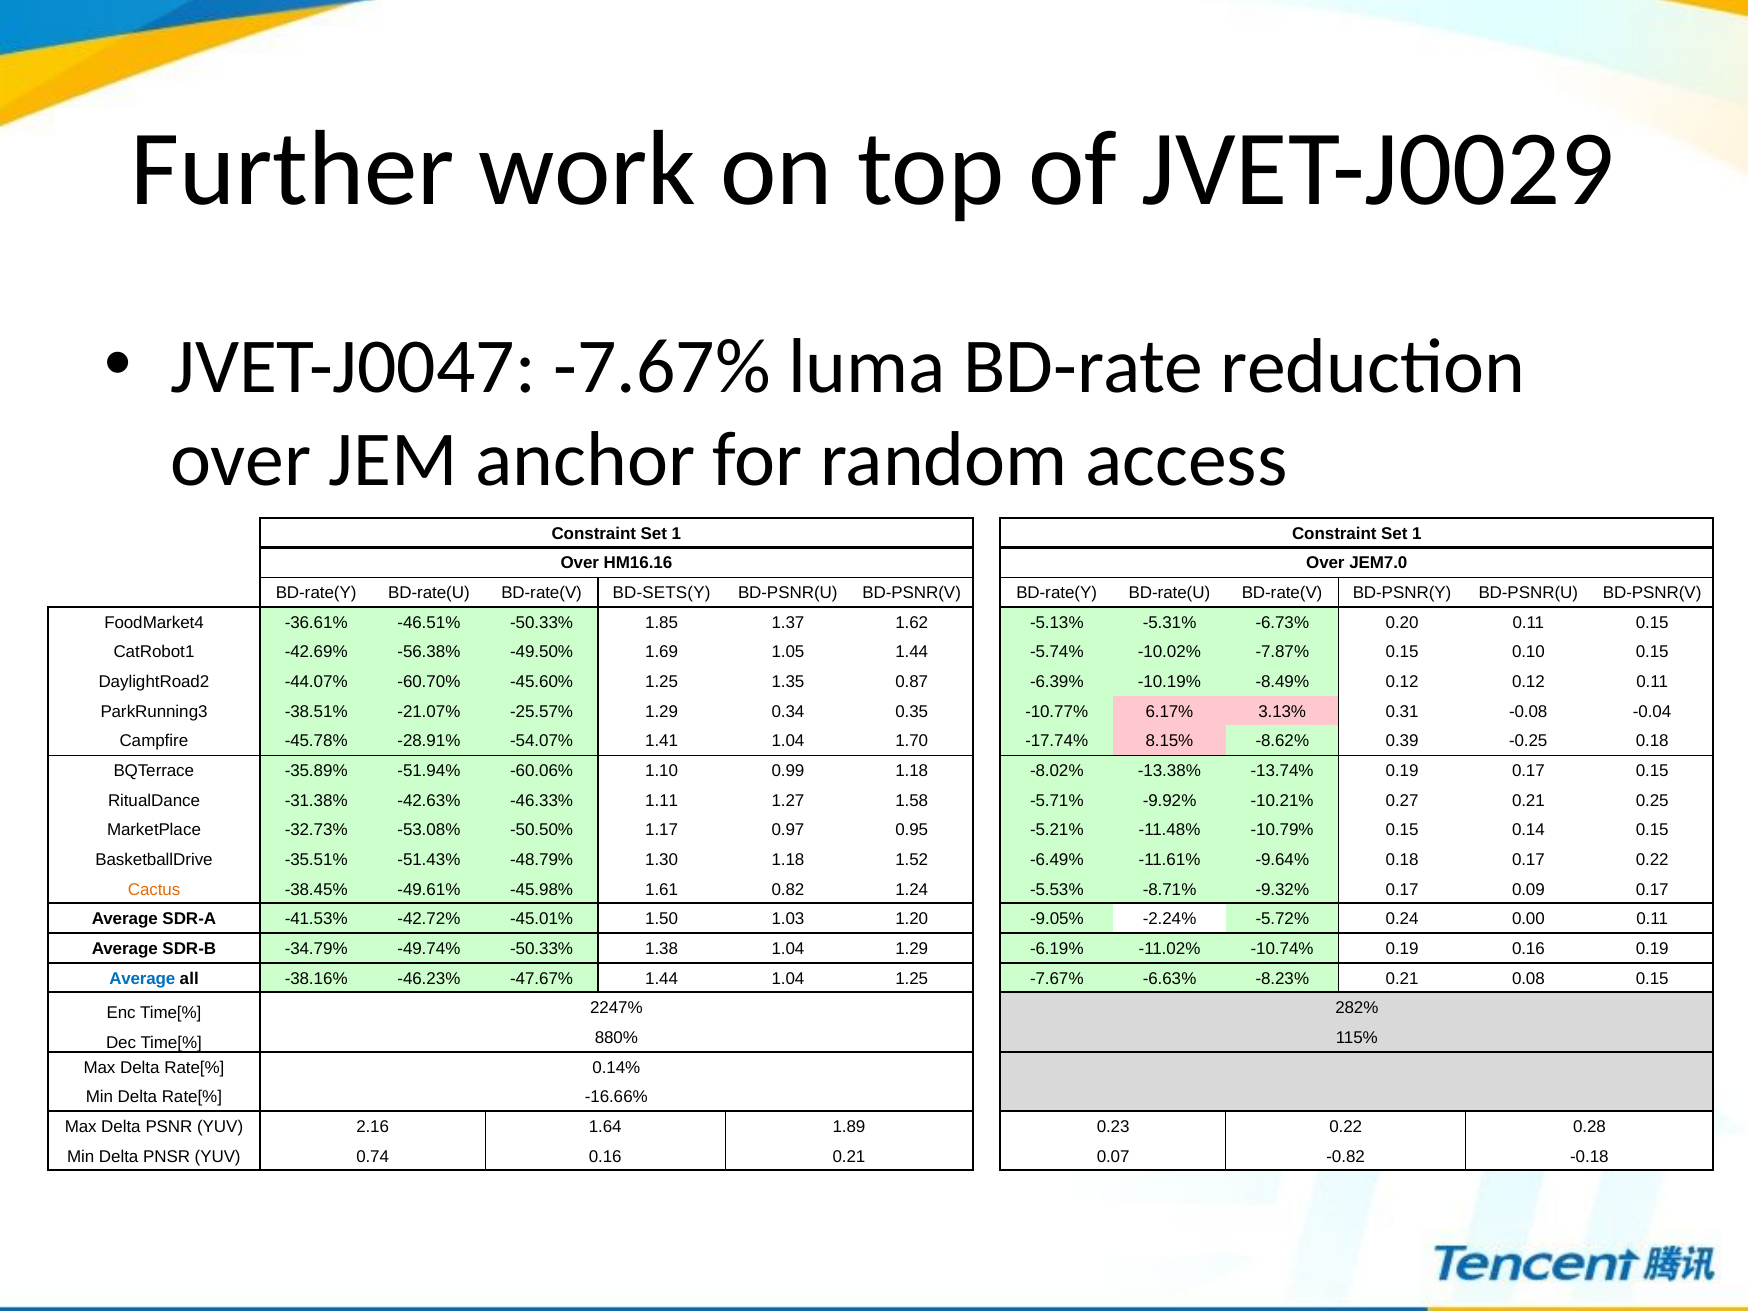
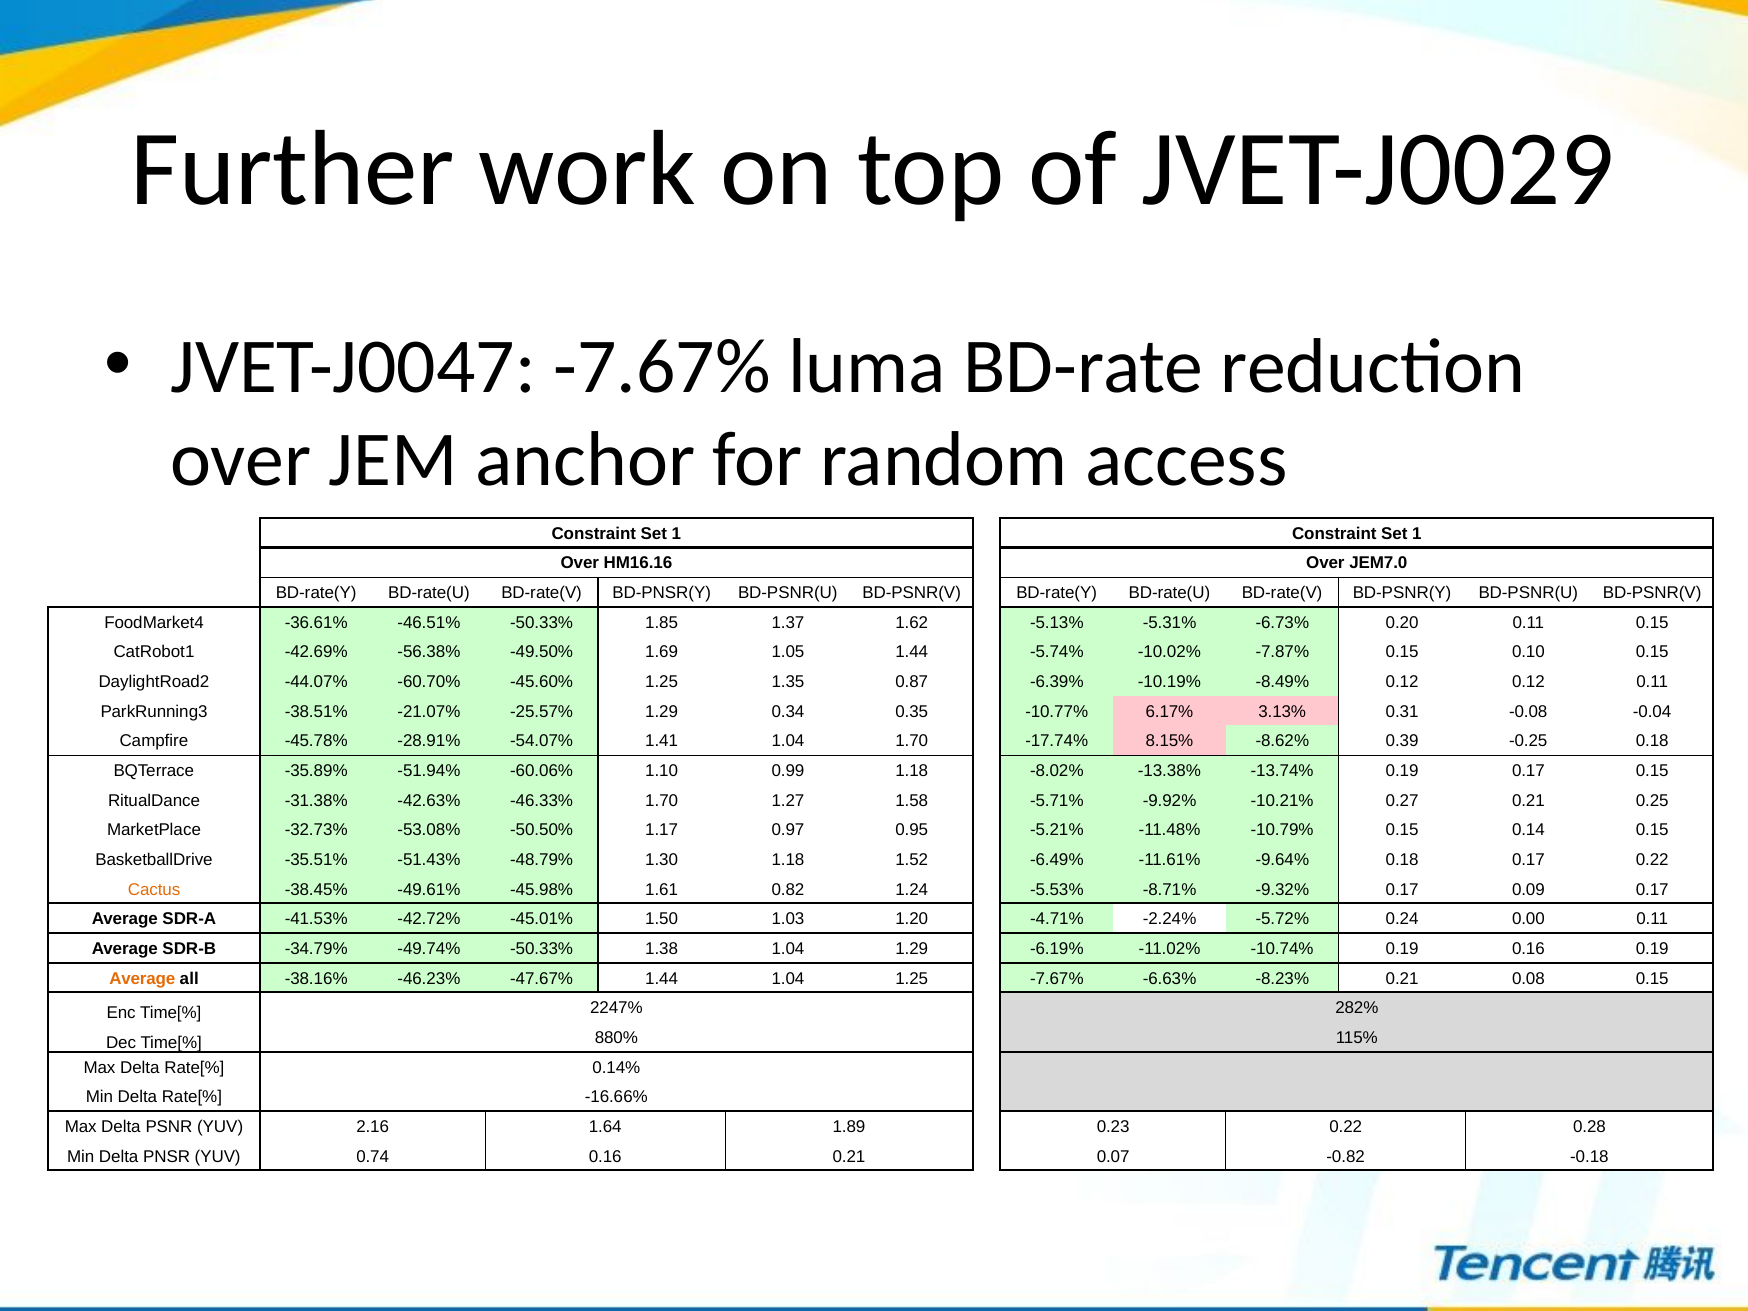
BD-SETS(Y: BD-SETS(Y -> BD-PNSR(Y
-46.33% 1.11: 1.11 -> 1.70
-9.05%: -9.05% -> -4.71%
Average at (142, 979) colour: blue -> orange
